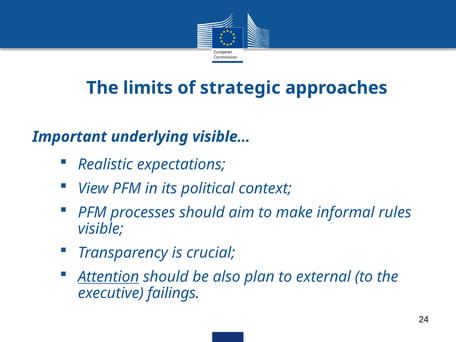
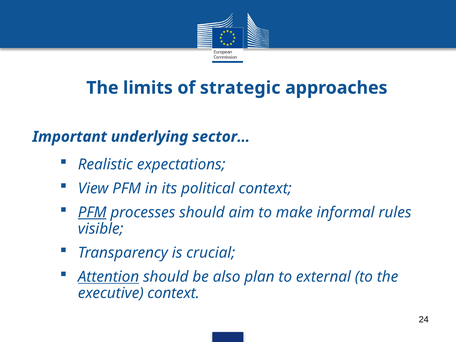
visible…: visible… -> sector…
PFM at (92, 212) underline: none -> present
executive failings: failings -> context
